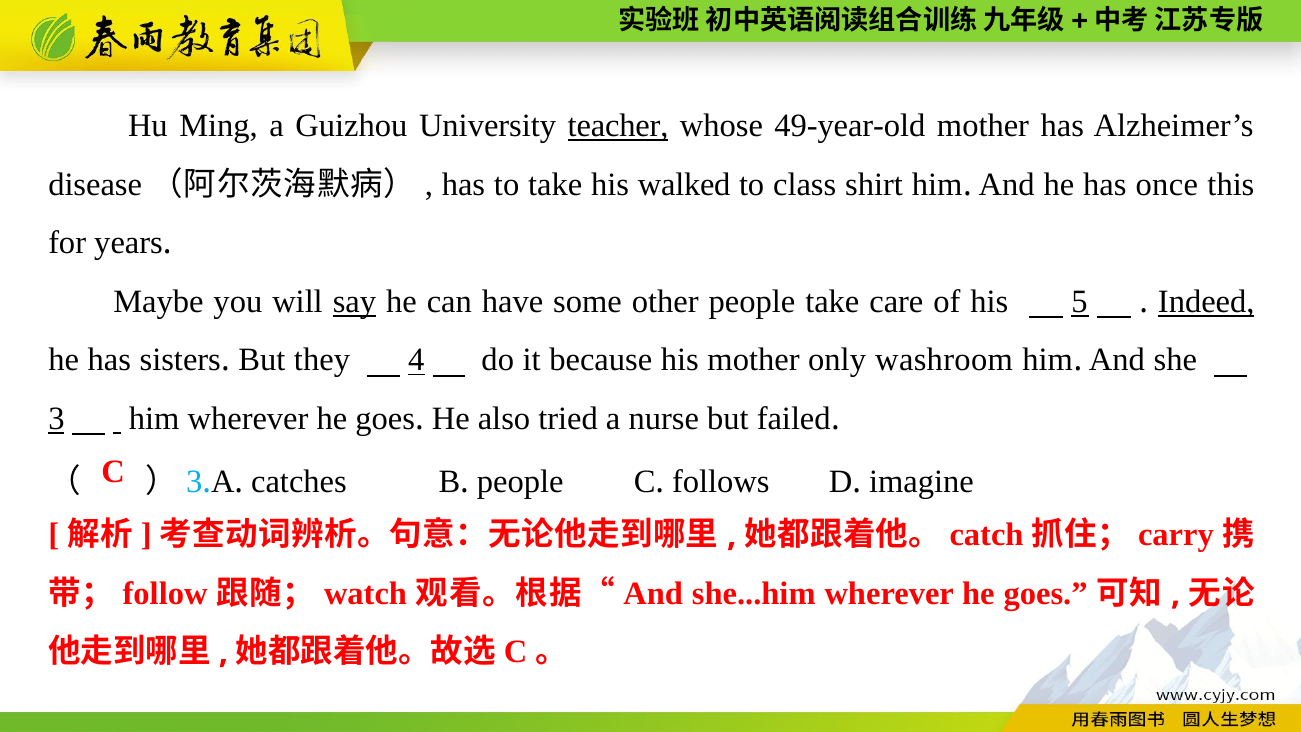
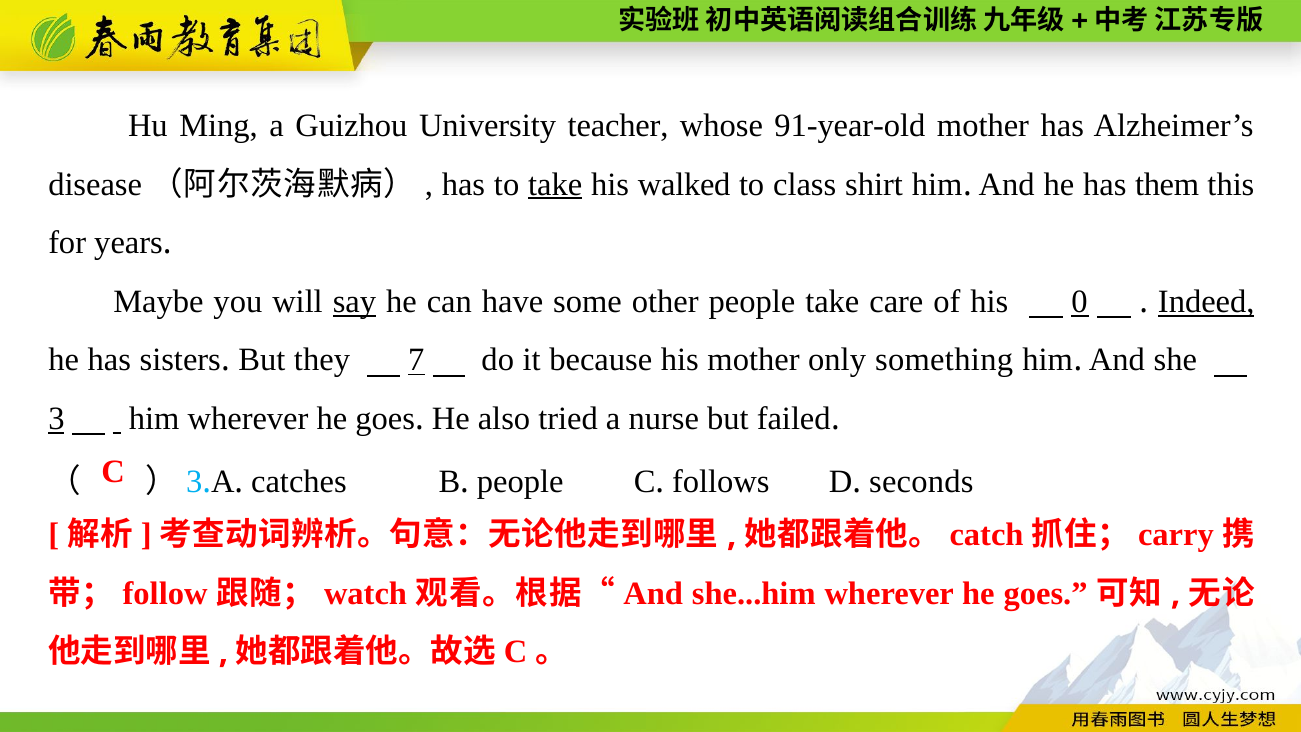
teacher underline: present -> none
49-year-old: 49-year-old -> 91-year-old
take at (555, 184) underline: none -> present
once: once -> them
5: 5 -> 0
4: 4 -> 7
washroom: washroom -> something
imagine: imagine -> seconds
